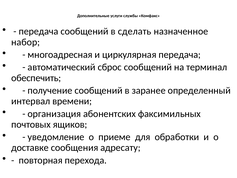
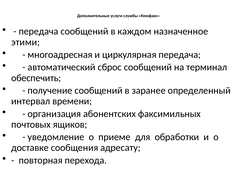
сделать: сделать -> каждом
набор: набор -> этими
